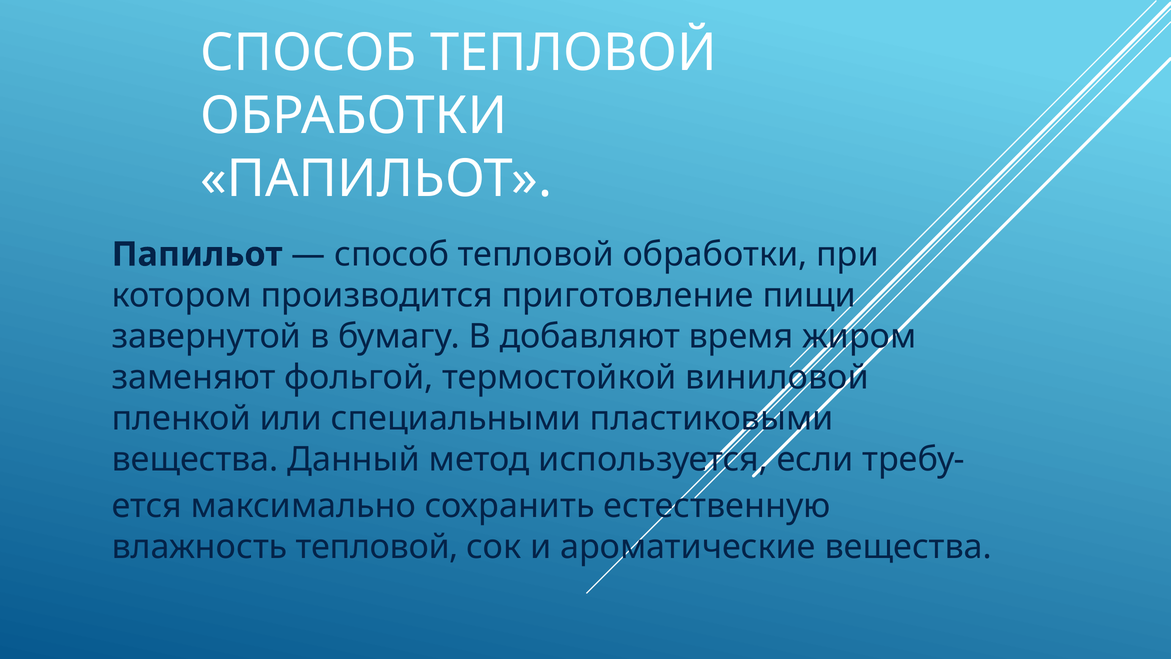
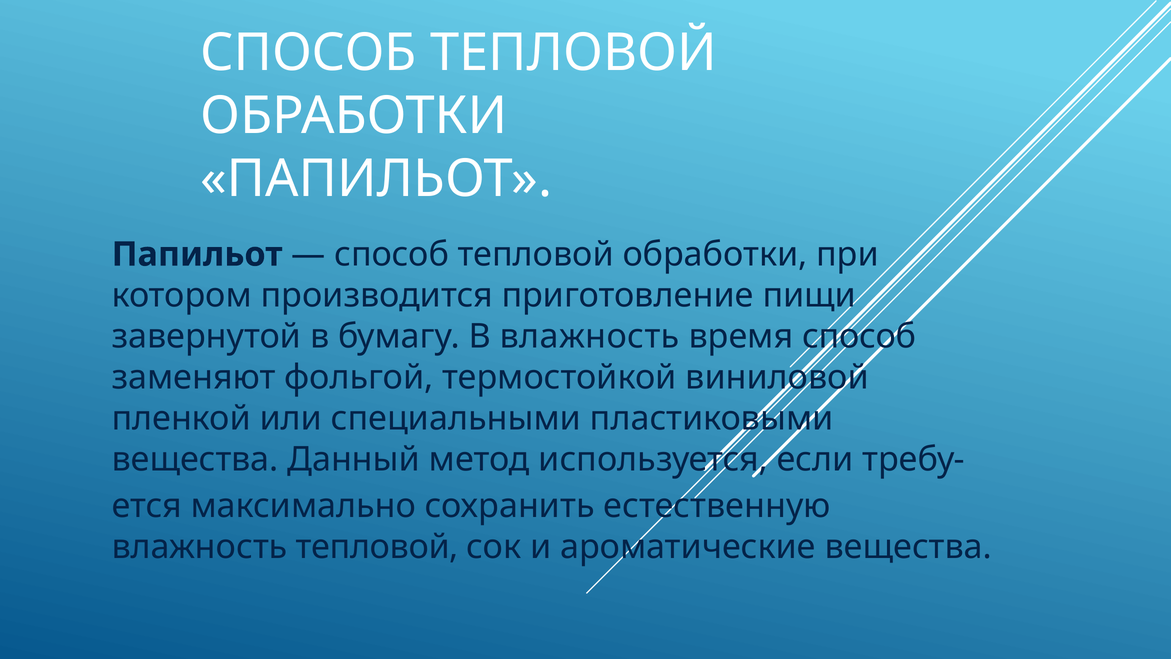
В добавляют: добавляют -> влажность
время жиром: жиром -> способ
